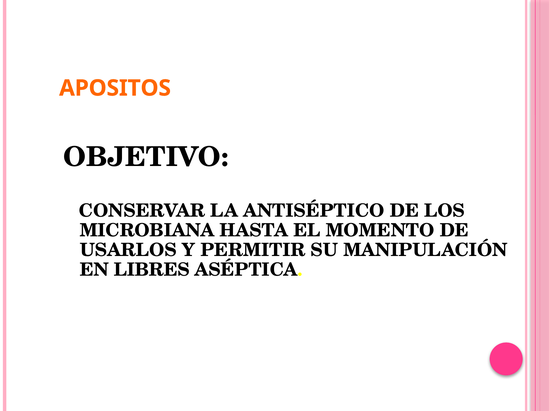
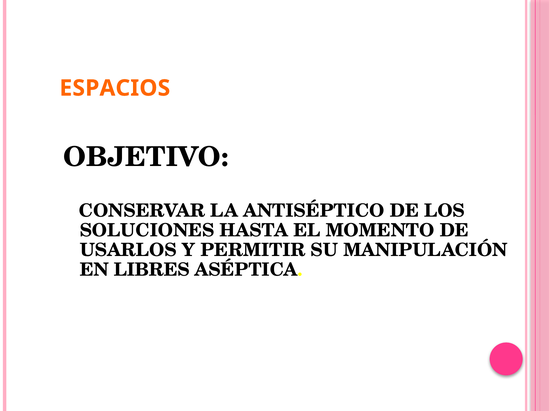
APOSITOS: APOSITOS -> ESPACIOS
MICROBIANA: MICROBIANA -> SOLUCIONES
